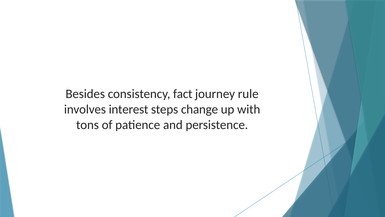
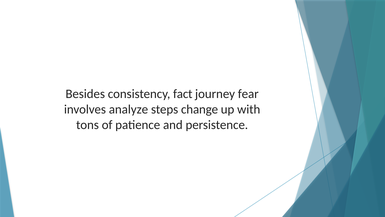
rule: rule -> fear
interest: interest -> analyze
